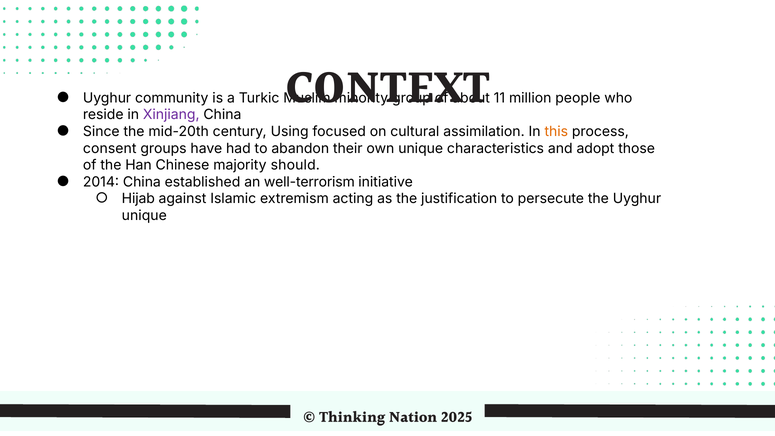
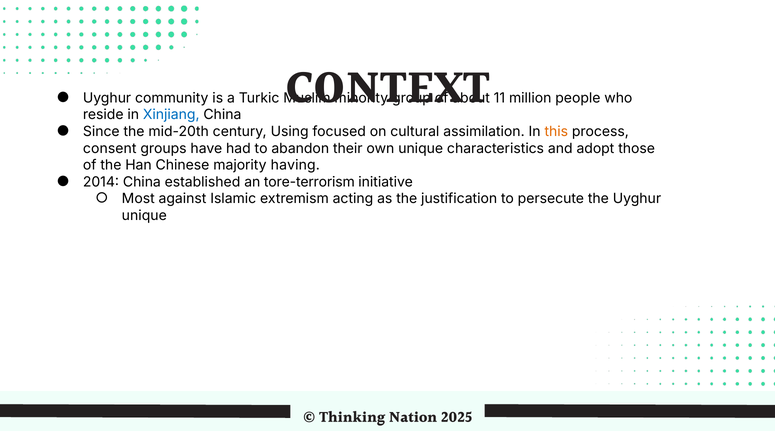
Xinjiang colour: purple -> blue
should: should -> having
well-terrorism: well-terrorism -> tore-terrorism
Hijab: Hijab -> Most
